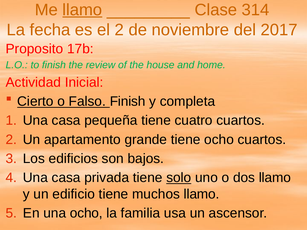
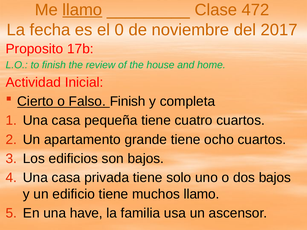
314: 314 -> 472
el 2: 2 -> 0
solo underline: present -> none
dos llamo: llamo -> bajos
una ocho: ocho -> have
